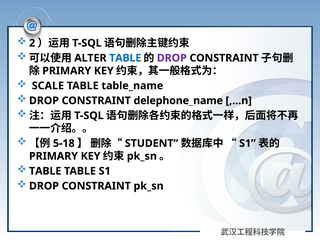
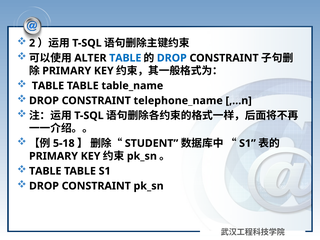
DROP at (172, 58) colour: purple -> blue
SCALE at (48, 86): SCALE -> TABLE
delephone_name: delephone_name -> telephone_name
